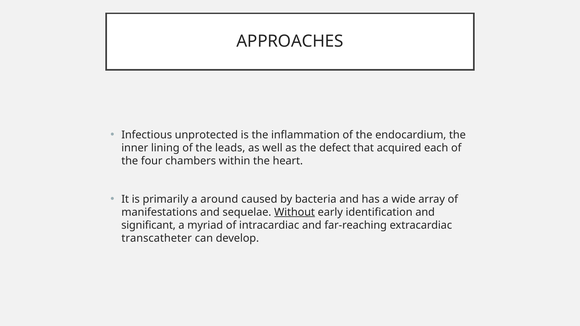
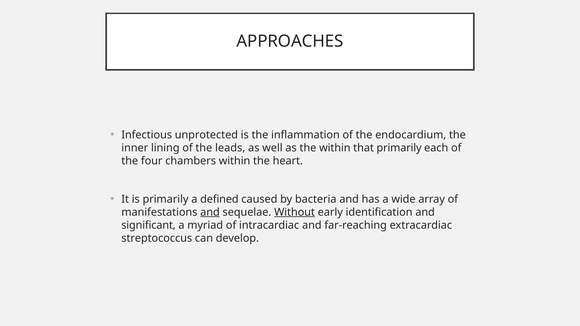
the defect: defect -> within
that acquired: acquired -> primarily
around: around -> defined
and at (210, 212) underline: none -> present
transcatheter: transcatheter -> streptococcus
